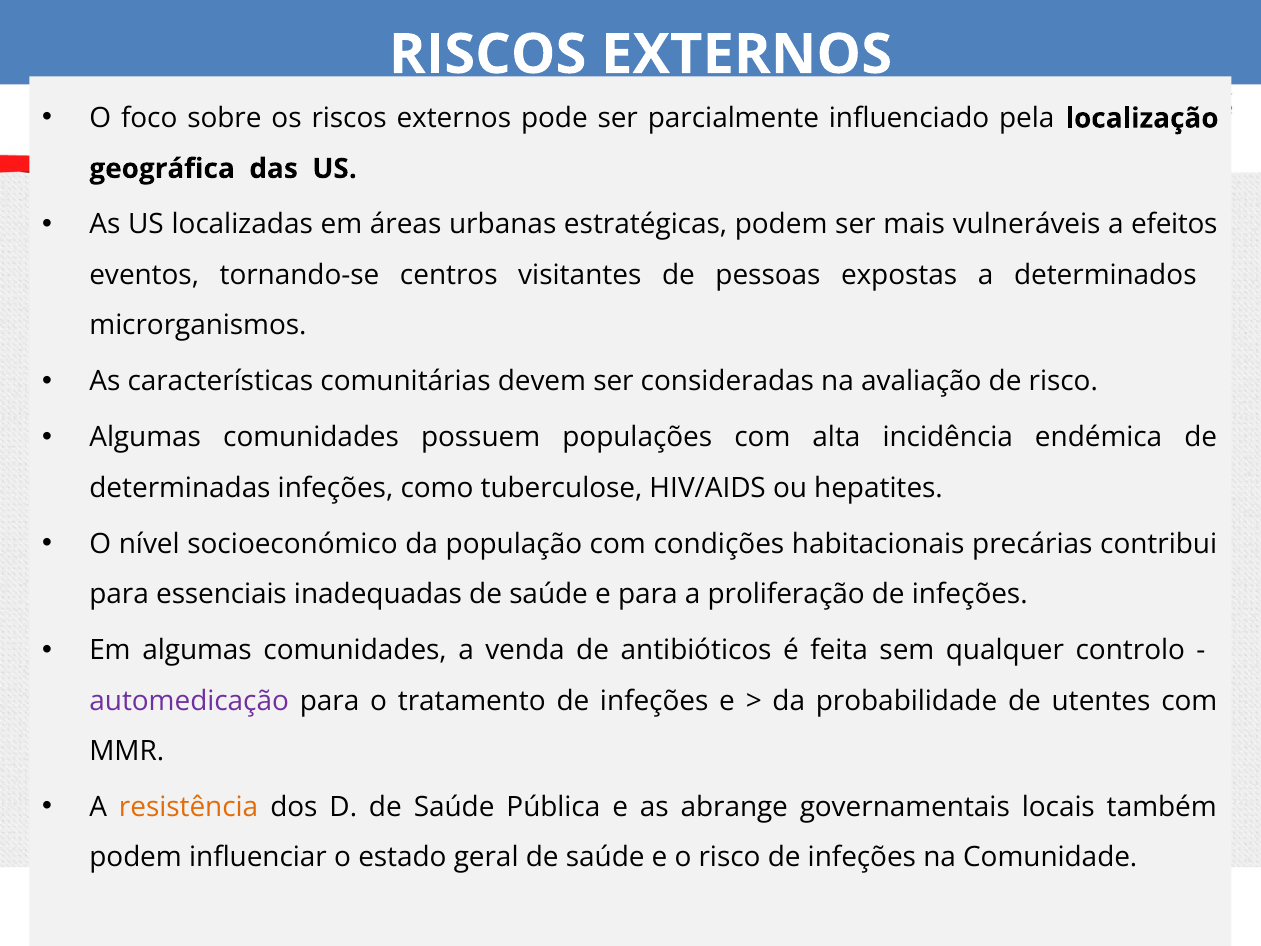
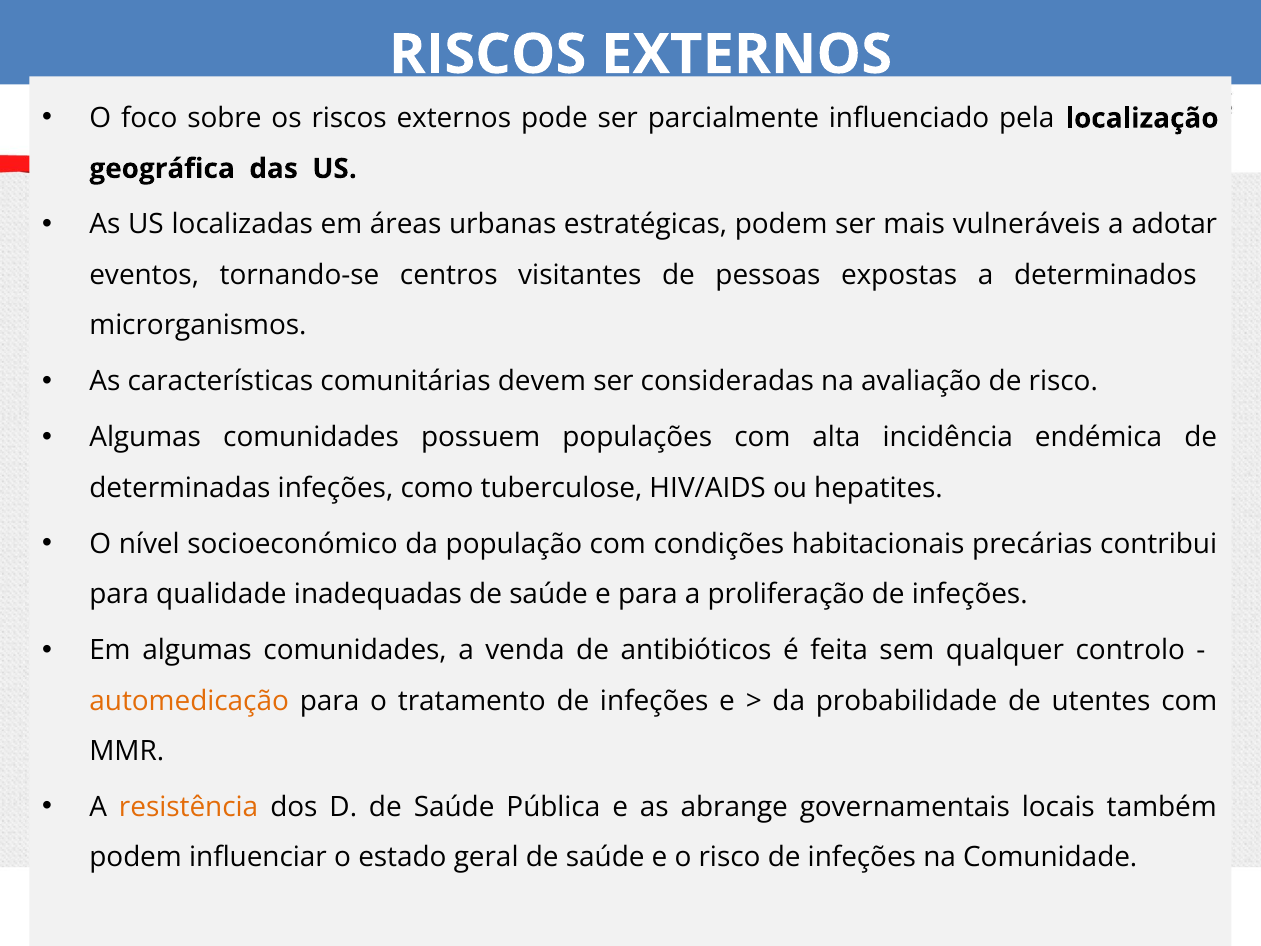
efeitos: efeitos -> adotar
essenciais: essenciais -> qualidade
automedicação colour: purple -> orange
